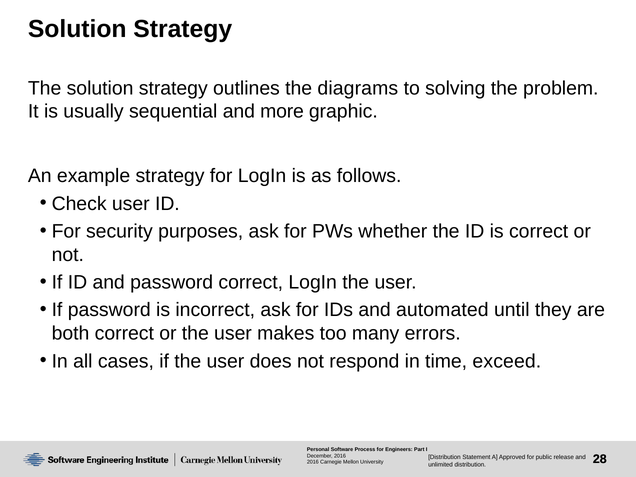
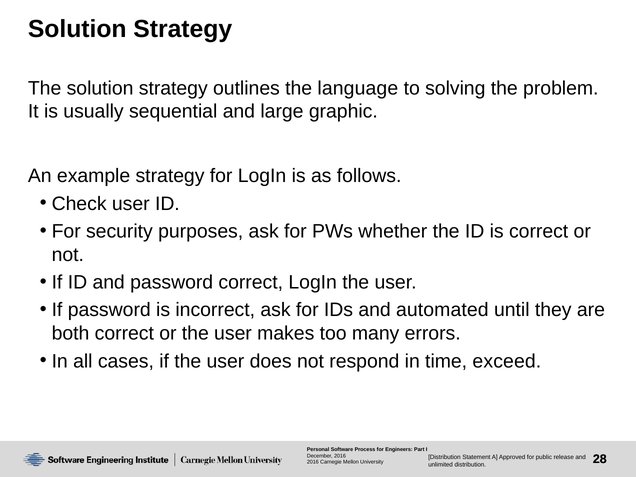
diagrams: diagrams -> language
more: more -> large
